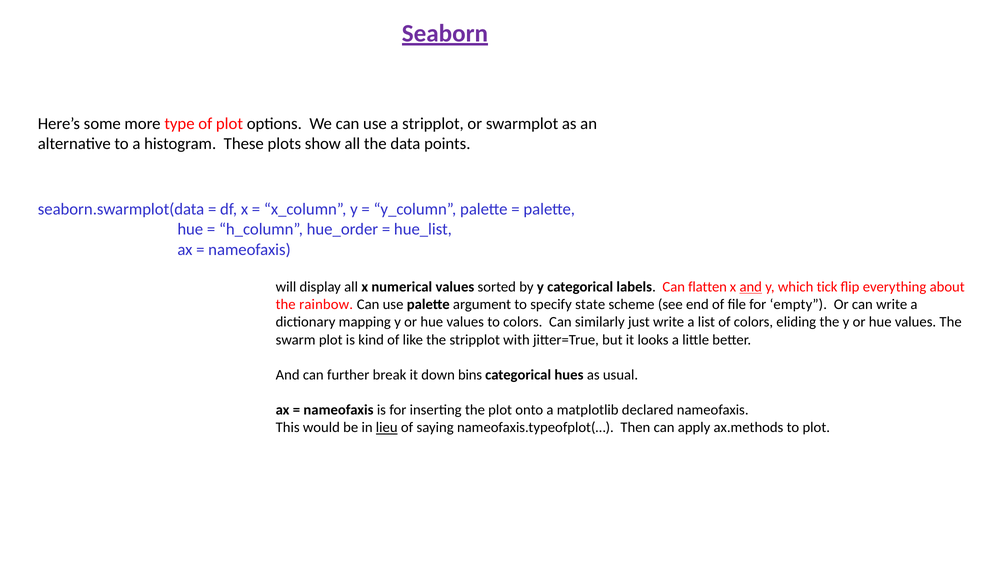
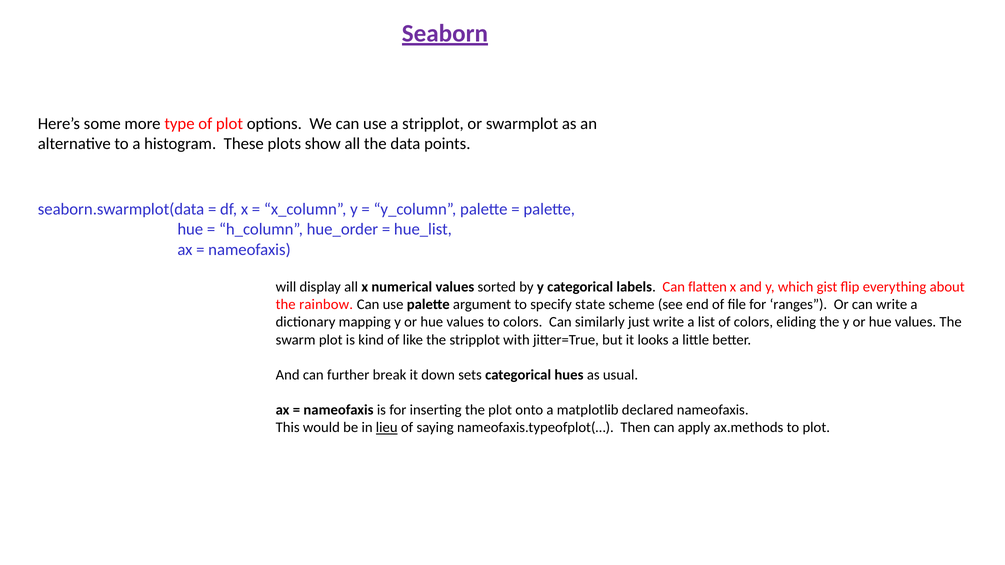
and at (751, 287) underline: present -> none
tick: tick -> gist
empty: empty -> ranges
bins: bins -> sets
